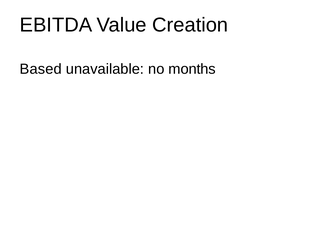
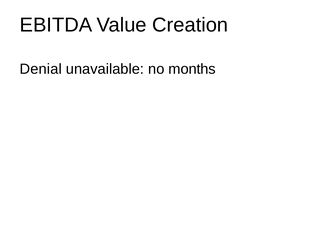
Based: Based -> Denial
